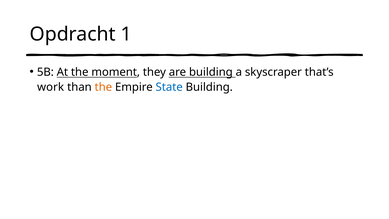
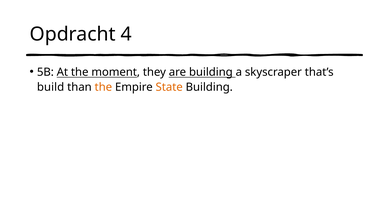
1: 1 -> 4
work: work -> build
State colour: blue -> orange
